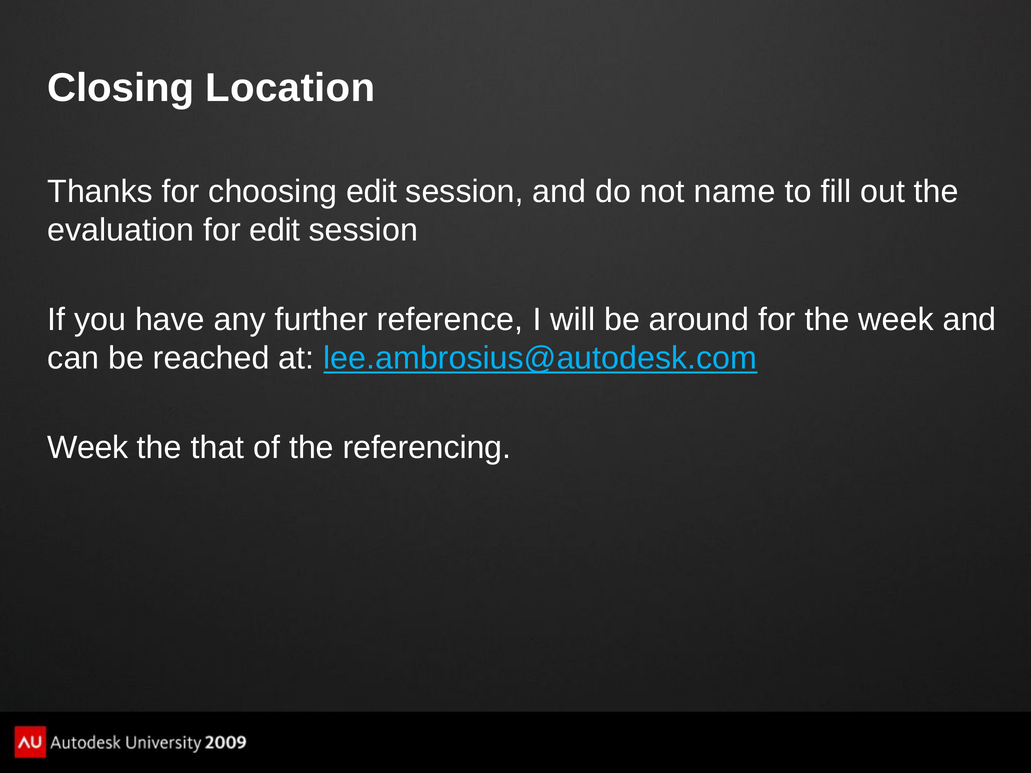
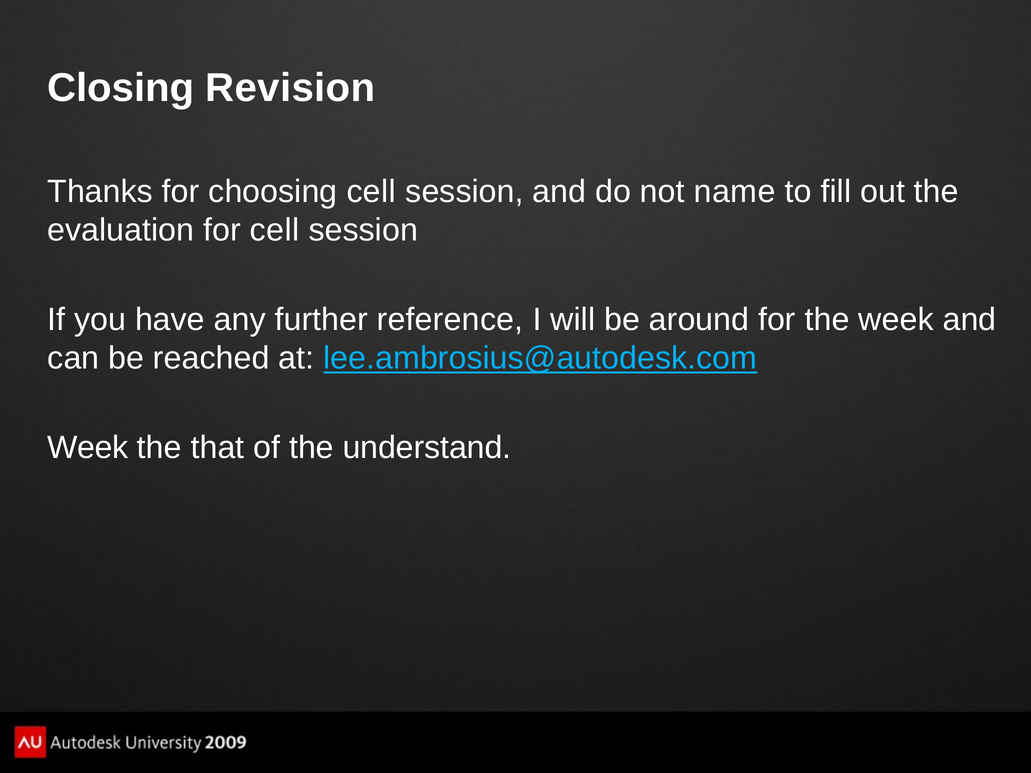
Location: Location -> Revision
choosing edit: edit -> cell
for edit: edit -> cell
referencing: referencing -> understand
